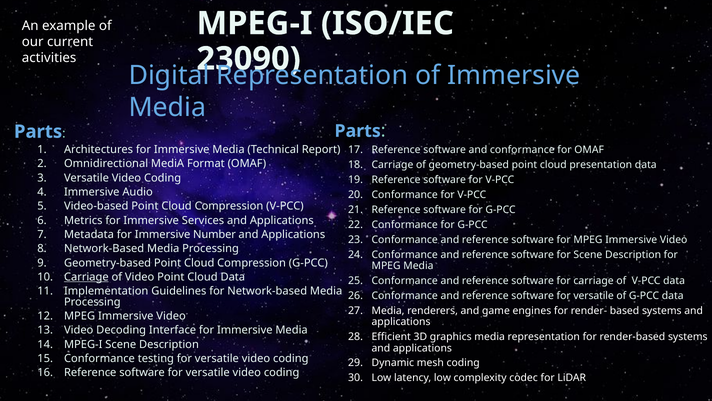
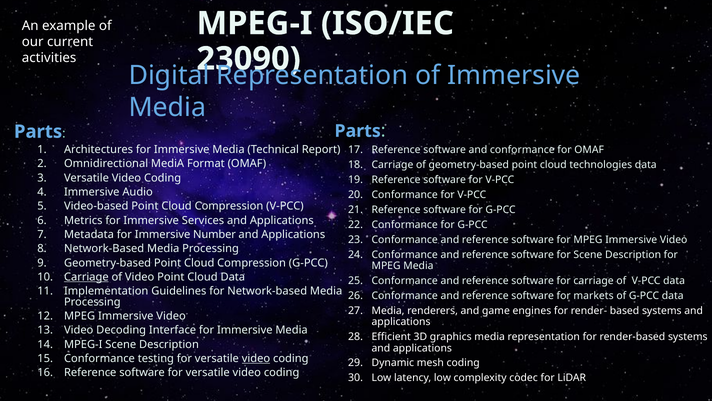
presentation: presentation -> technologies
versatile at (594, 295): versatile -> markets
video at (256, 358) underline: none -> present
